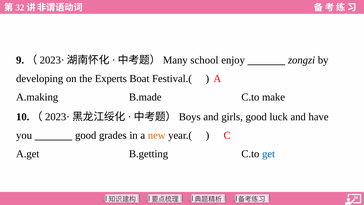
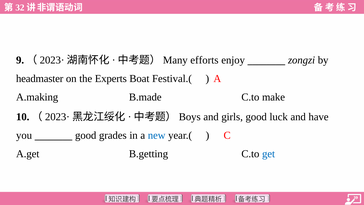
school: school -> efforts
developing: developing -> headmaster
new colour: orange -> blue
